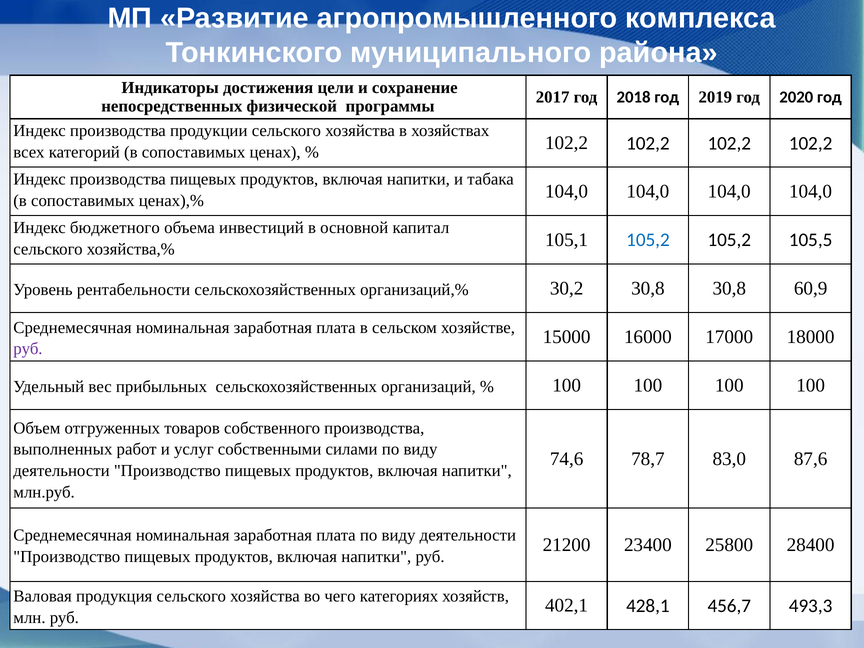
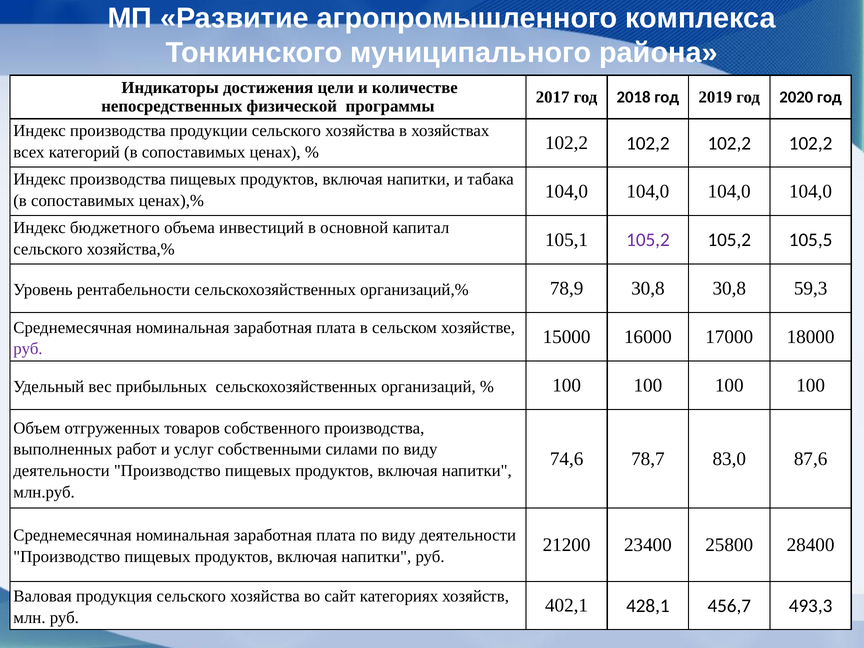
сохранение: сохранение -> количестве
105,2 at (648, 240) colour: blue -> purple
30,2: 30,2 -> 78,9
60,9: 60,9 -> 59,3
чего: чего -> сайт
